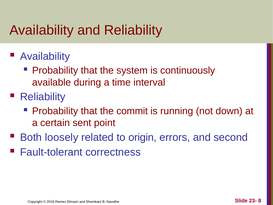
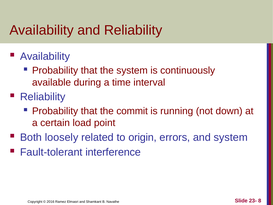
sent: sent -> load
and second: second -> system
correctness: correctness -> interference
